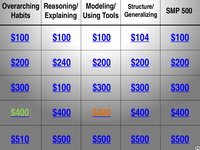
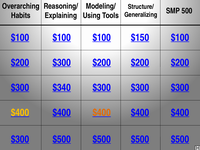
$104: $104 -> $150
$200 $240: $240 -> $300
$300 $100: $100 -> $340
$400 at (20, 113) colour: light green -> yellow
$510 at (20, 139): $510 -> $300
